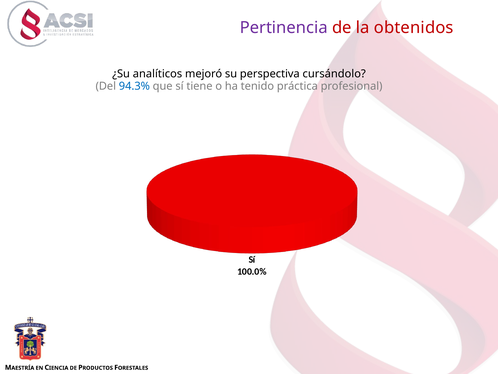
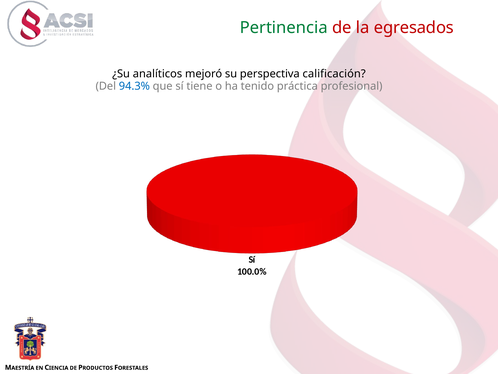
Pertinencia colour: purple -> green
obtenidos: obtenidos -> egresados
cursándolo: cursándolo -> calificación
